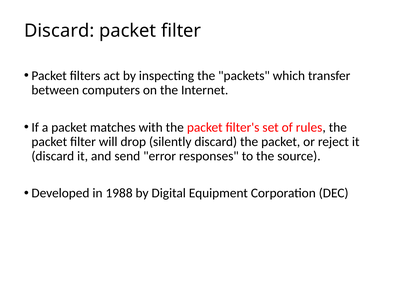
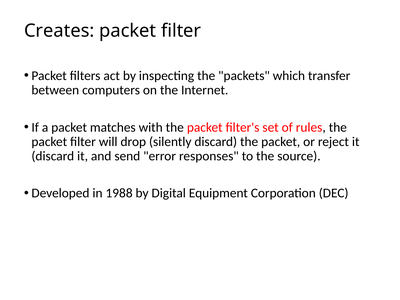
Discard at (59, 31): Discard -> Creates
